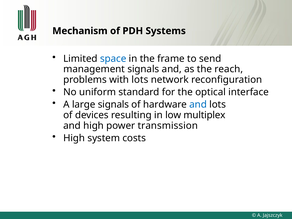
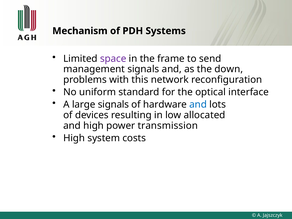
space colour: blue -> purple
reach: reach -> down
with lots: lots -> this
multiplex: multiplex -> allocated
